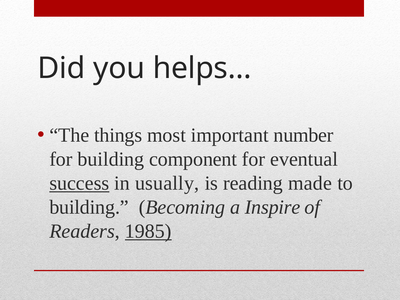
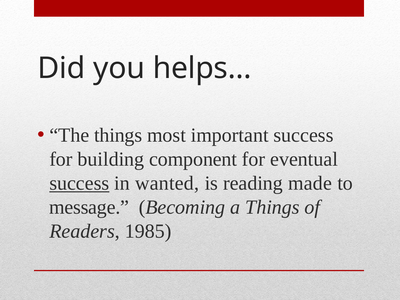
important number: number -> success
usually: usually -> wanted
building at (89, 207): building -> message
a Inspire: Inspire -> Things
1985 underline: present -> none
